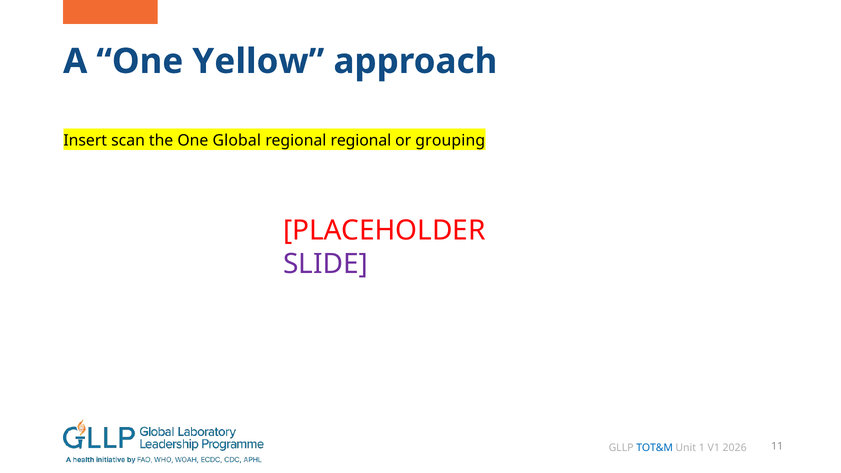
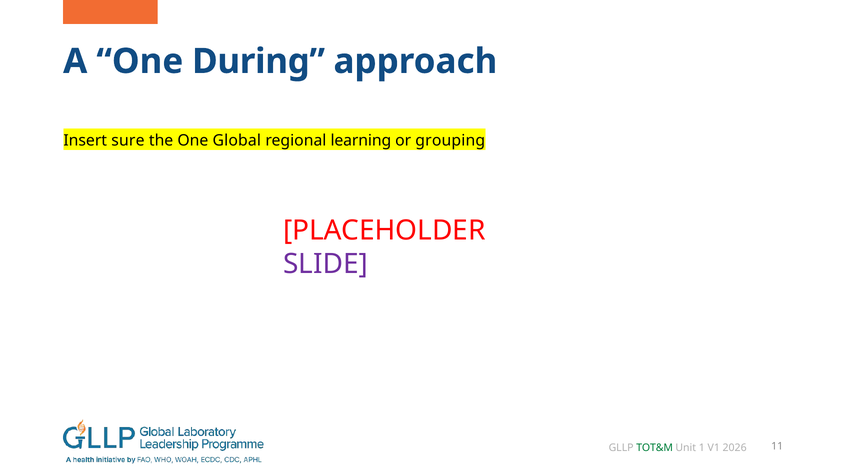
Yellow: Yellow -> During
scan: scan -> sure
regional regional: regional -> learning
TOT&M colour: blue -> green
